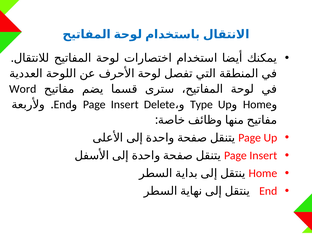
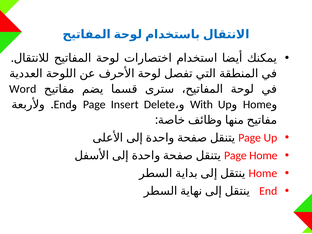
Type: Type -> With
Insert at (263, 156): Insert -> Home
